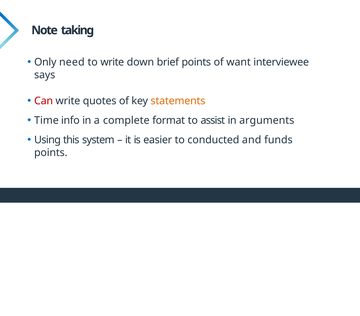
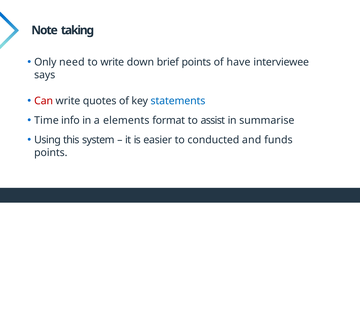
want: want -> have
statements colour: orange -> blue
complete: complete -> elements
arguments: arguments -> summarise
